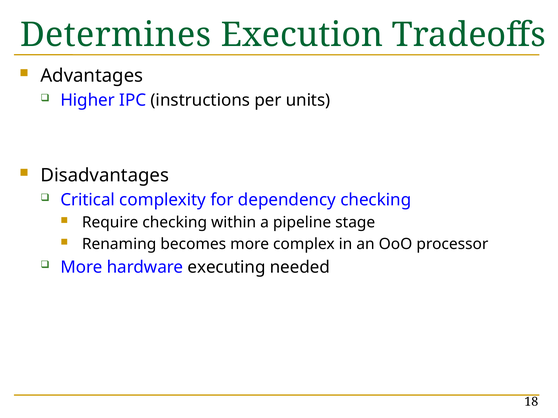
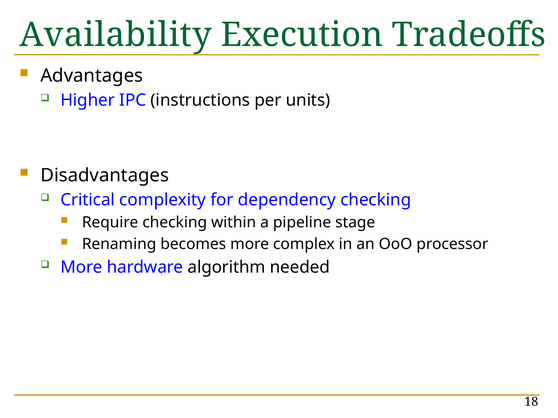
Determines: Determines -> Availability
executing: executing -> algorithm
